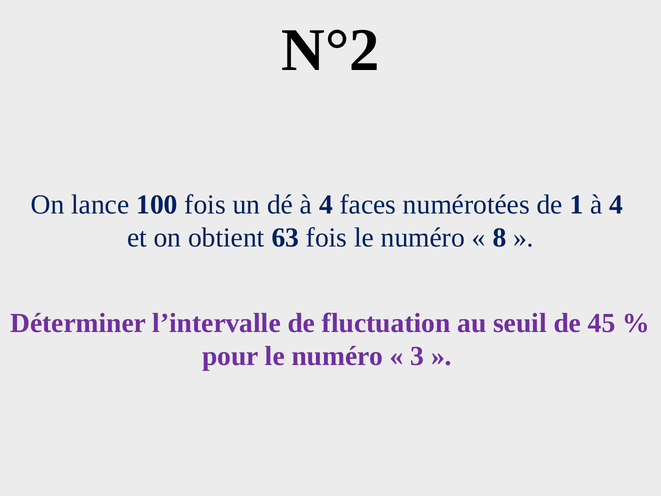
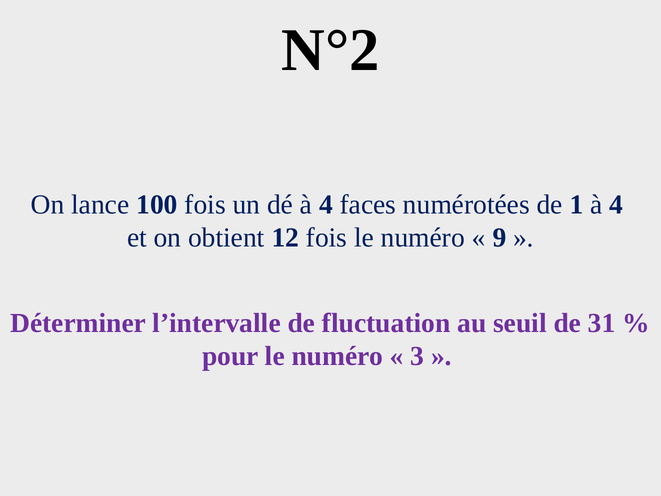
63: 63 -> 12
8: 8 -> 9
45: 45 -> 31
